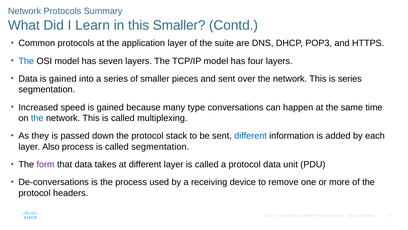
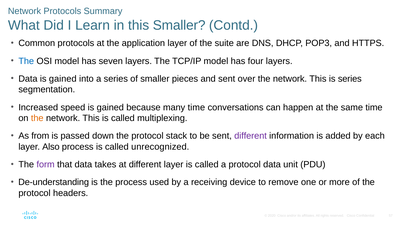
many type: type -> time
the at (37, 118) colour: blue -> orange
they: they -> from
different at (251, 136) colour: blue -> purple
called segmentation: segmentation -> unrecognized
De-conversations: De-conversations -> De-understanding
